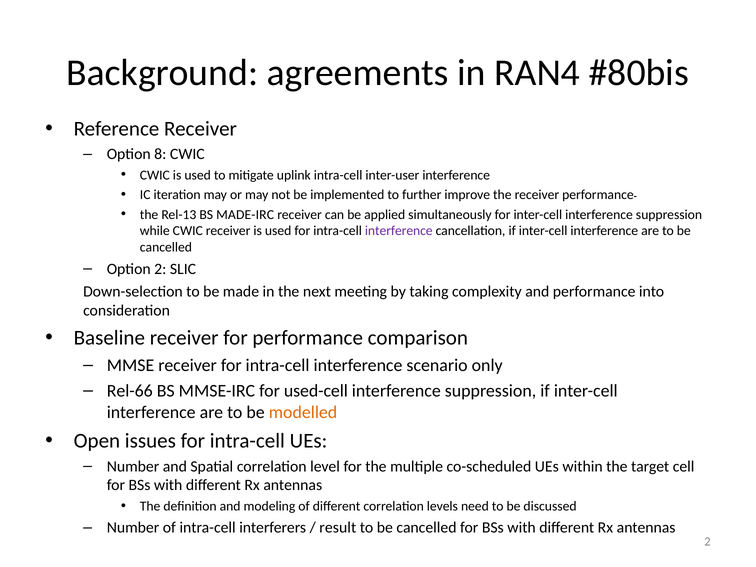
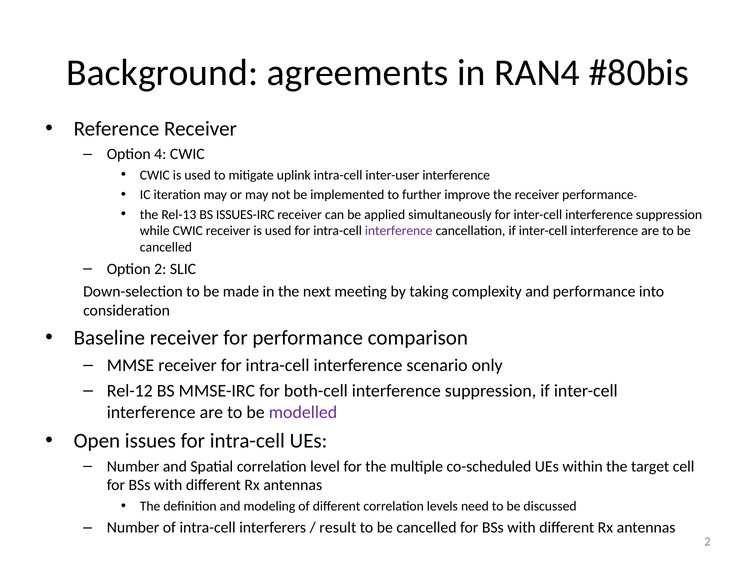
8: 8 -> 4
MADE-IRC: MADE-IRC -> ISSUES-IRC
Rel-66: Rel-66 -> Rel-12
used-cell: used-cell -> both-cell
modelled colour: orange -> purple
